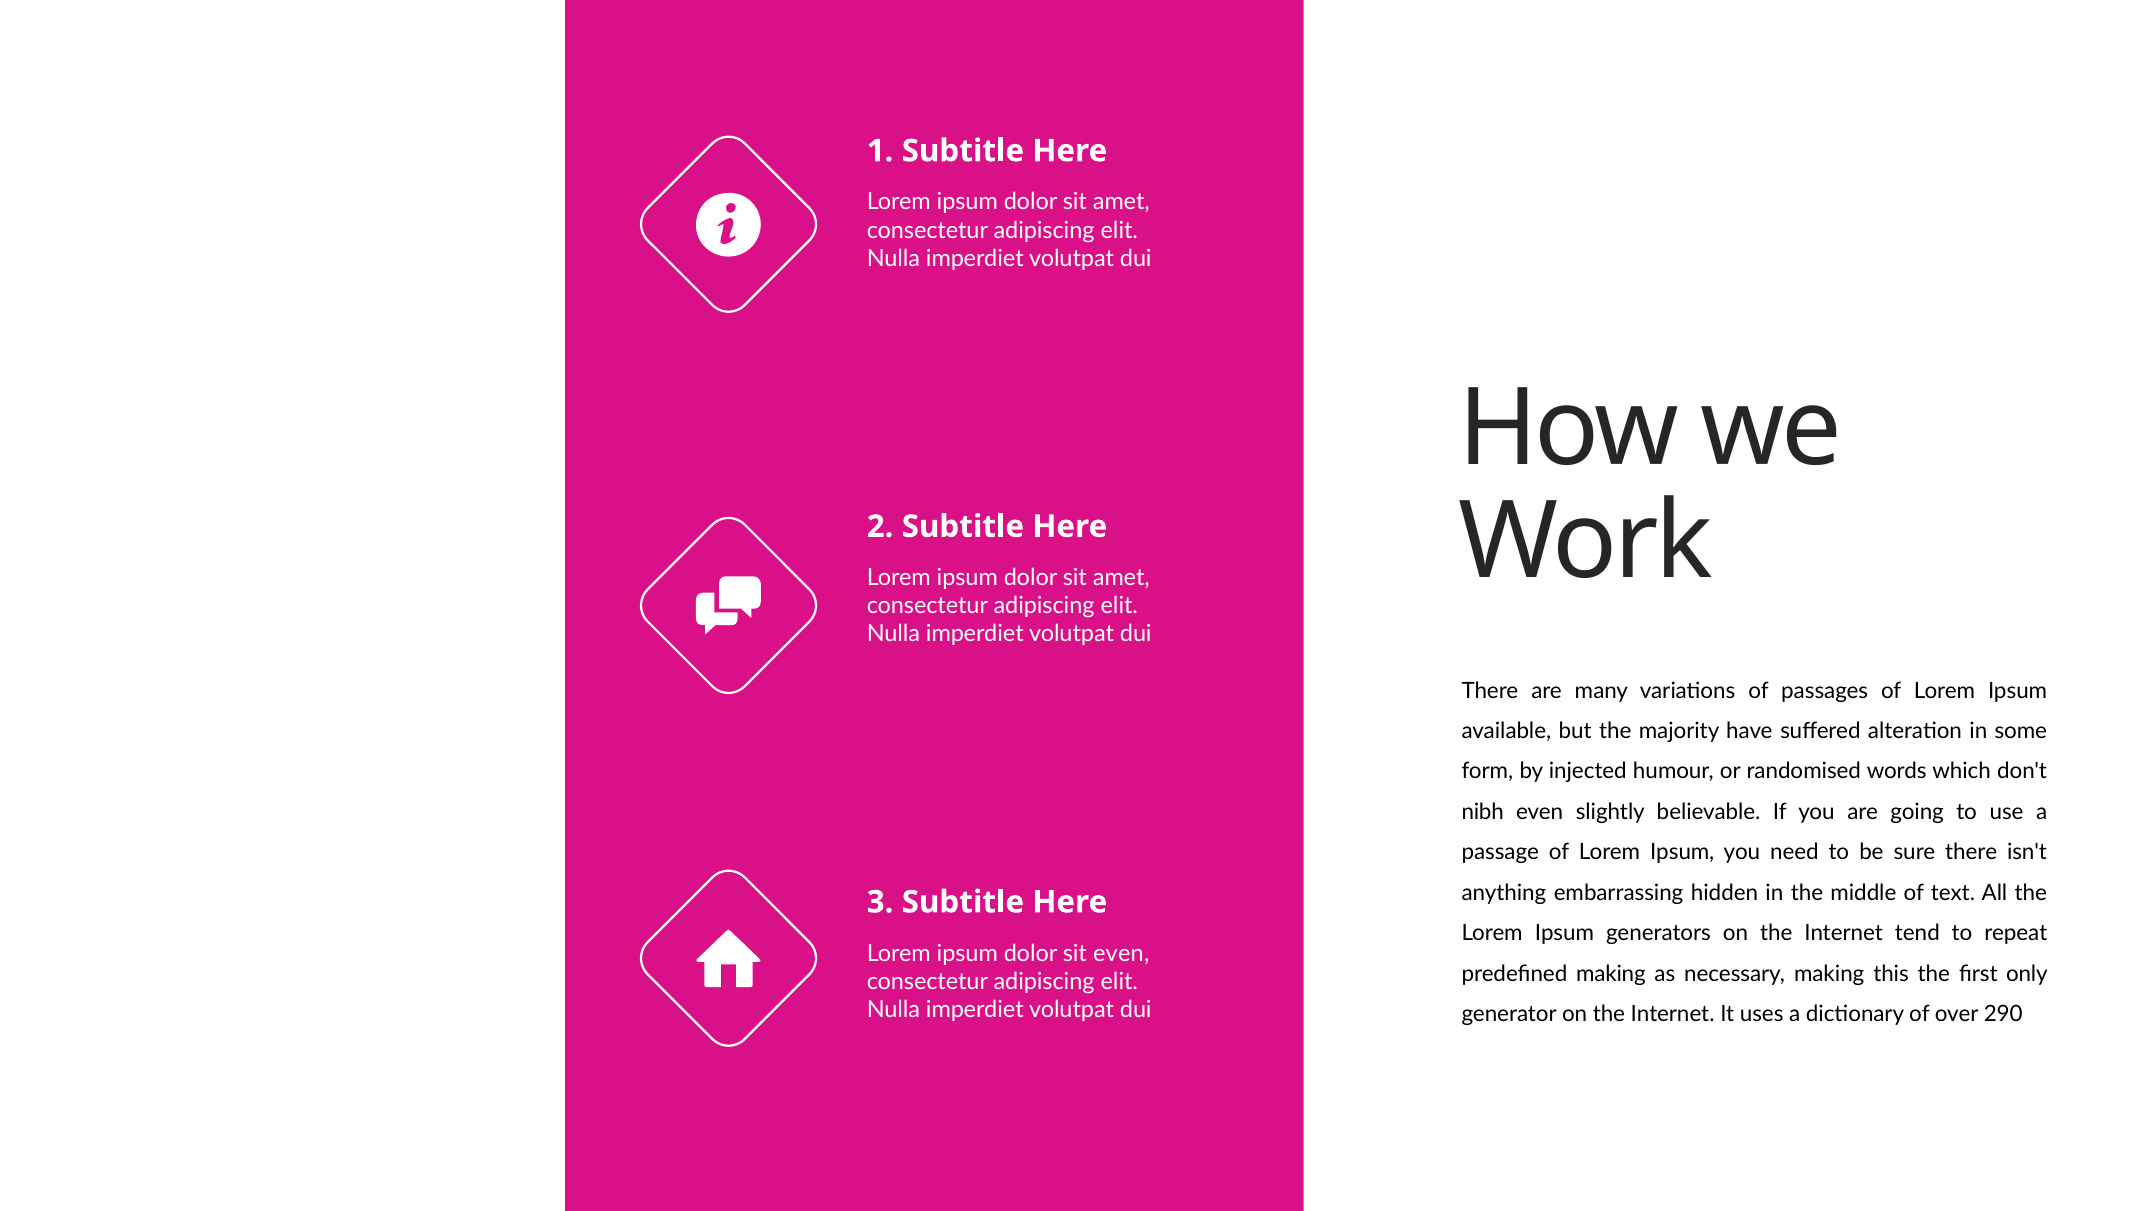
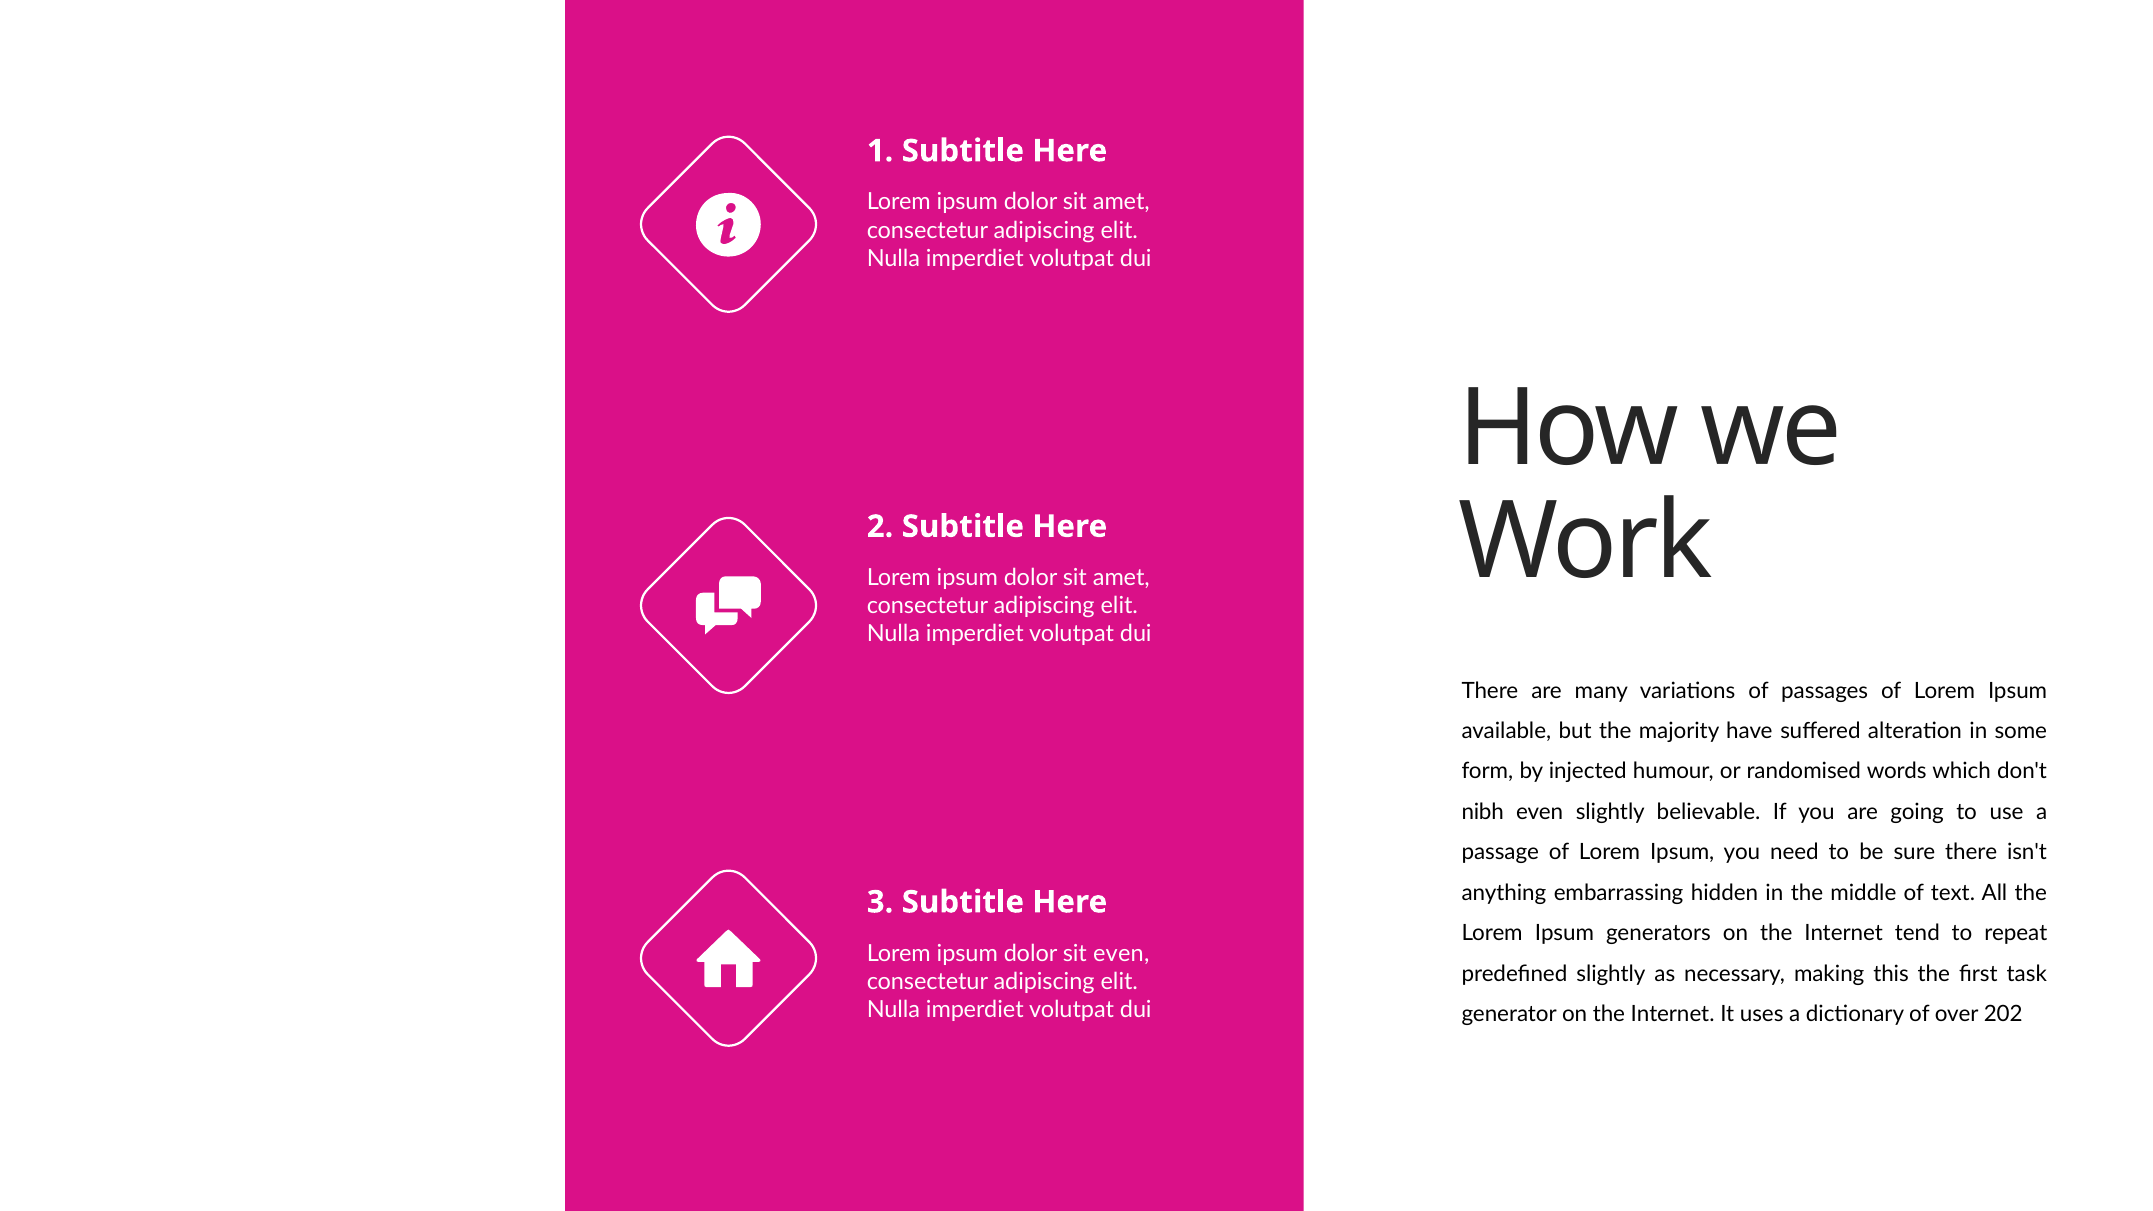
predefined making: making -> slightly
only: only -> task
290: 290 -> 202
